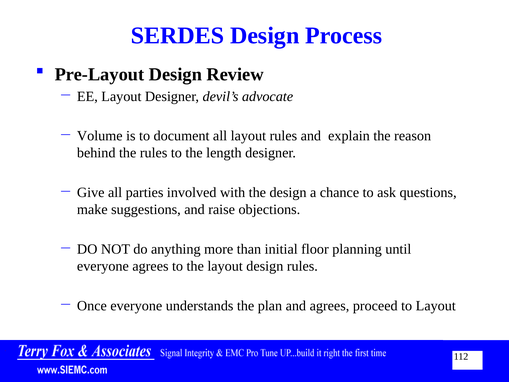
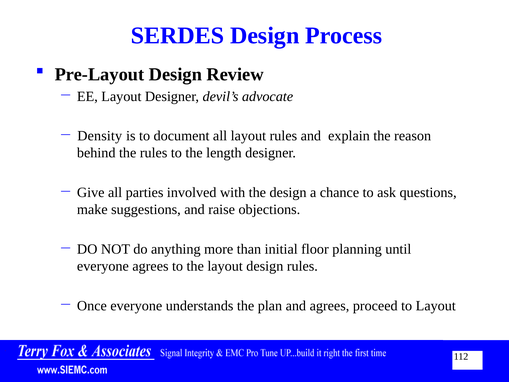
Volume: Volume -> Density
